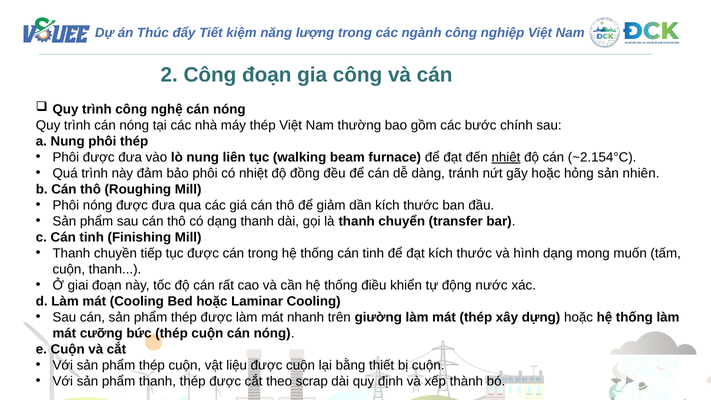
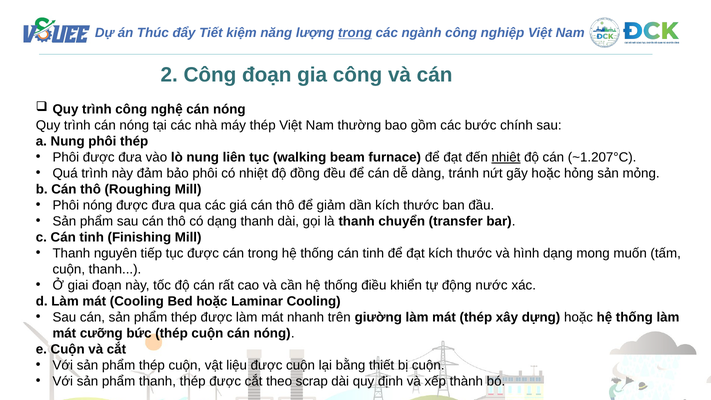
trong at (355, 33) underline: none -> present
~2.154°C: ~2.154°C -> ~1.207°C
nhiên: nhiên -> mỏng
chuyền: chuyền -> nguyên
